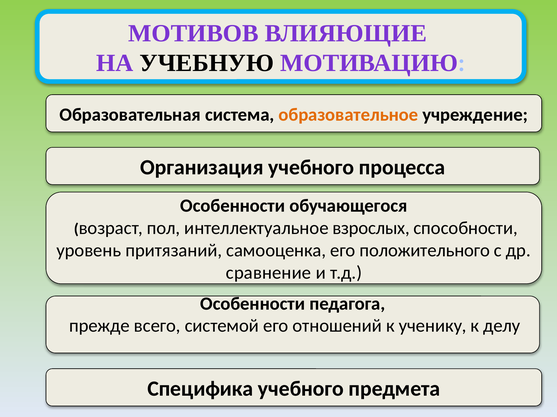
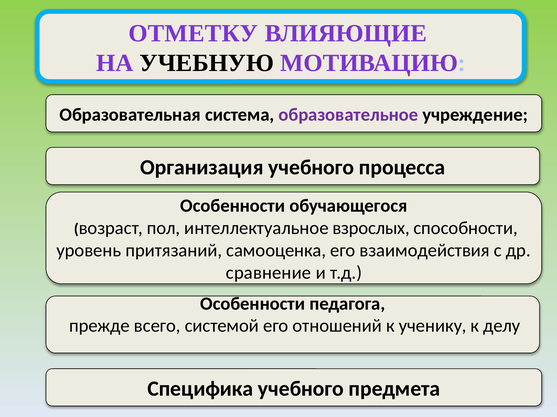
МОТИВОВ: МОТИВОВ -> ОТМЕТКУ
образовательное colour: orange -> purple
положительного: положительного -> взаимодействия
